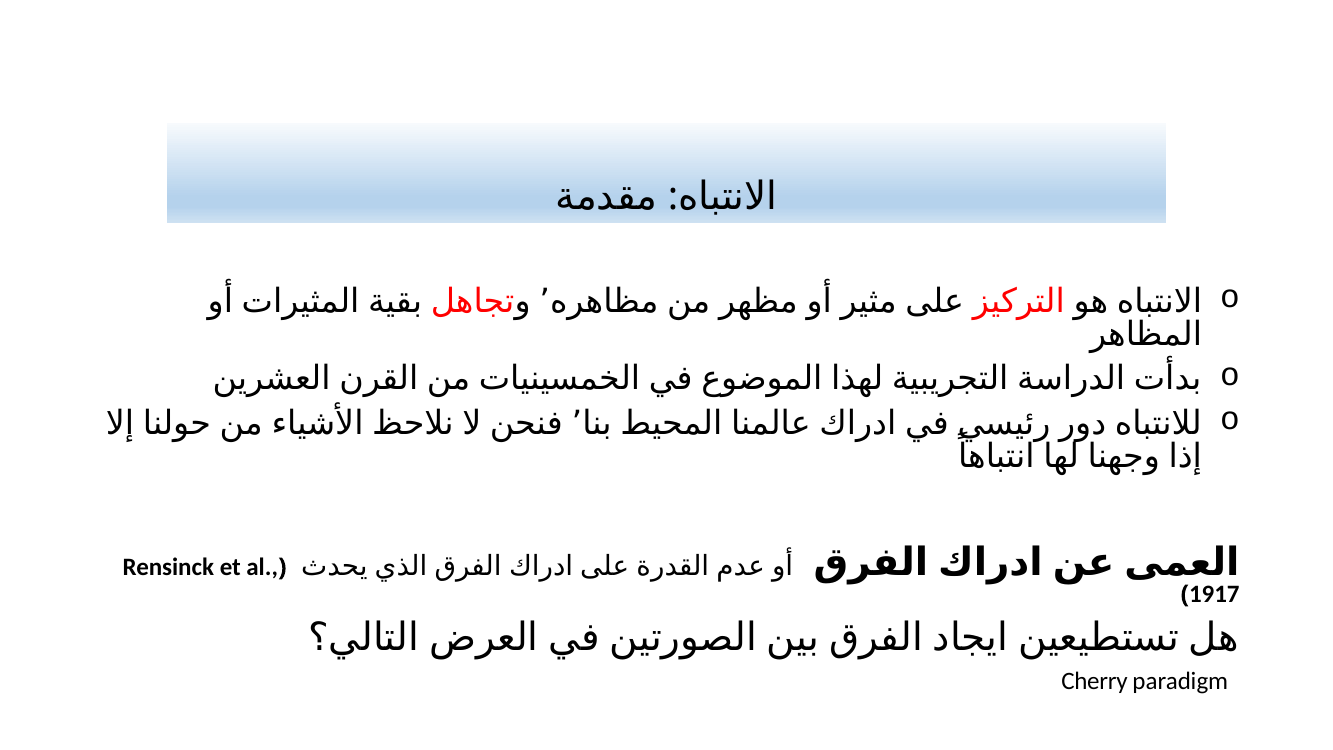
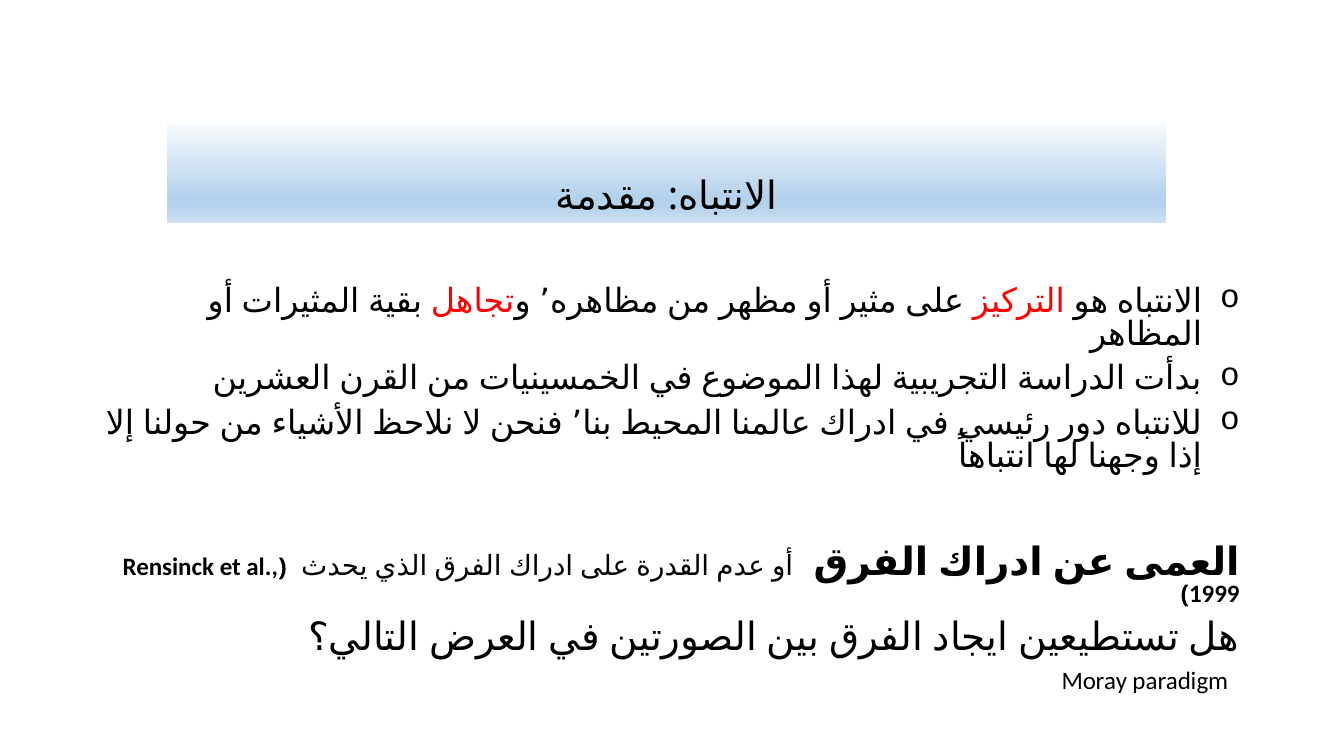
1917: 1917 -> 1999
Cherry: Cherry -> Moray
